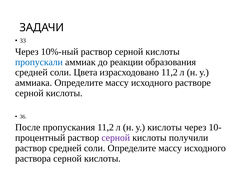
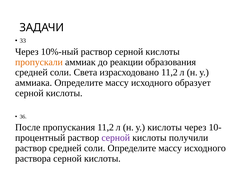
пропускали colour: blue -> orange
Цвета: Цвета -> Света
растворе: растворе -> образует
